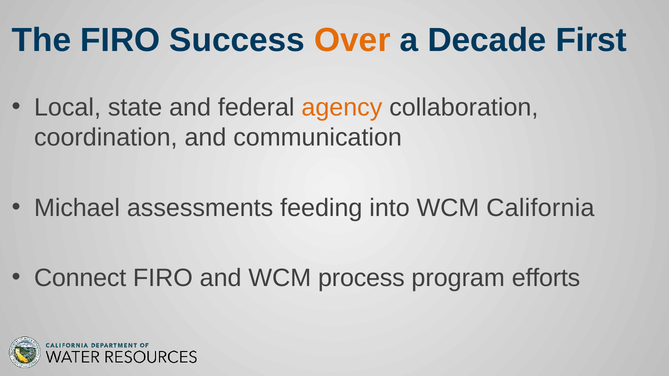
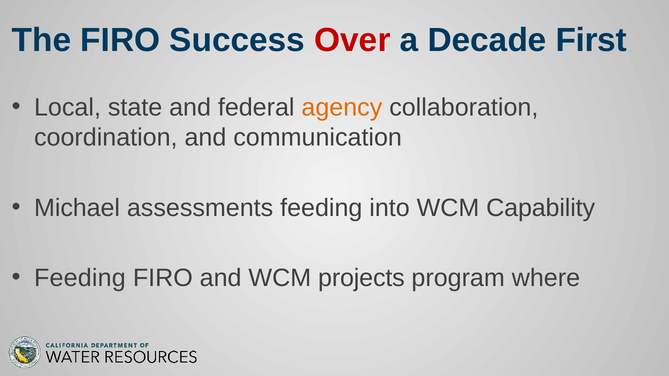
Over colour: orange -> red
California: California -> Capability
Connect at (80, 278): Connect -> Feeding
process: process -> projects
efforts: efforts -> where
